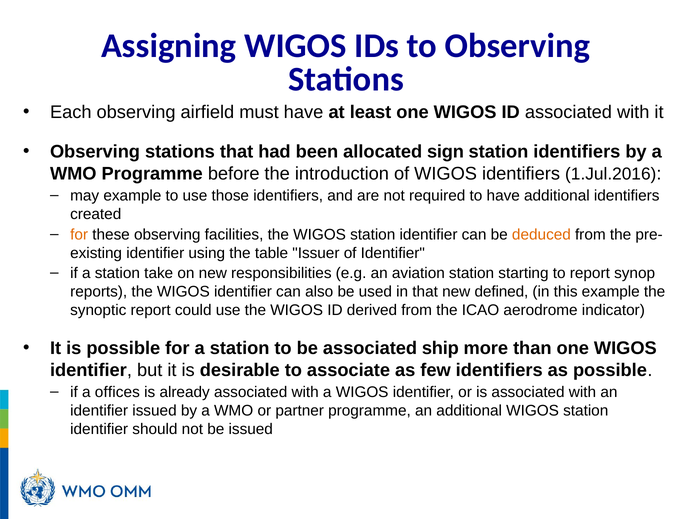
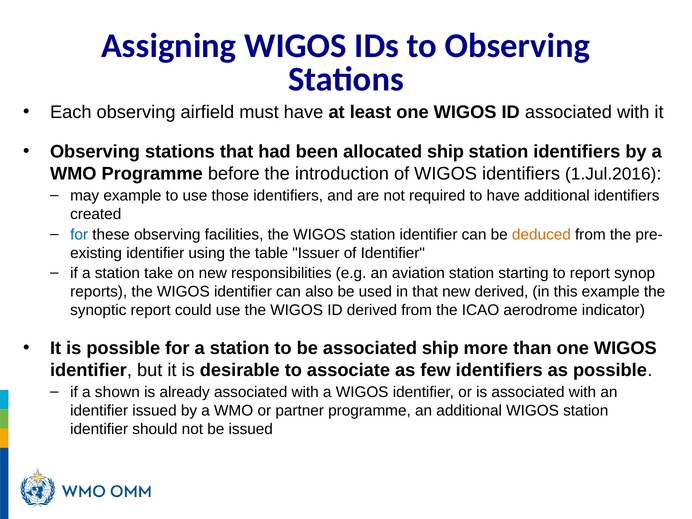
allocated sign: sign -> ship
for at (79, 234) colour: orange -> blue
new defined: defined -> derived
offices: offices -> shown
